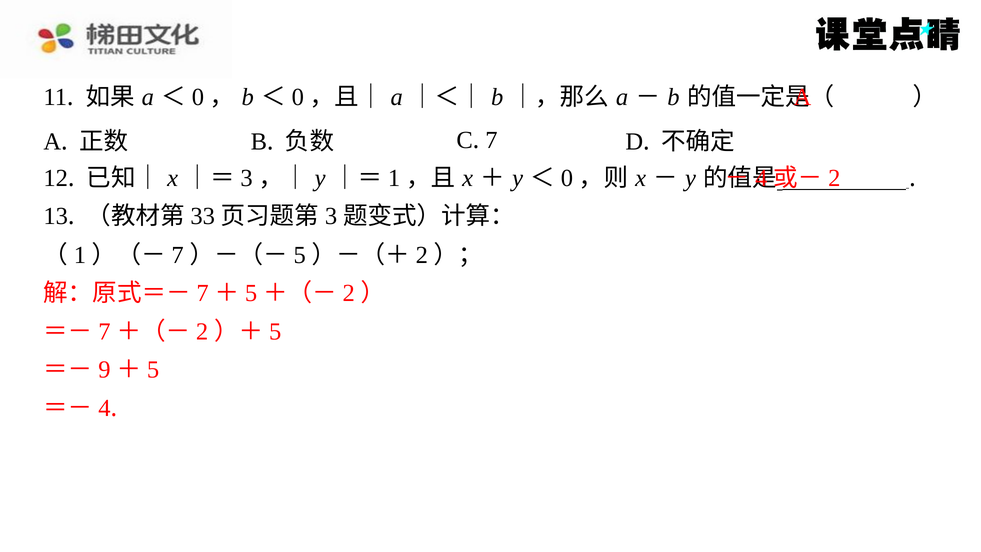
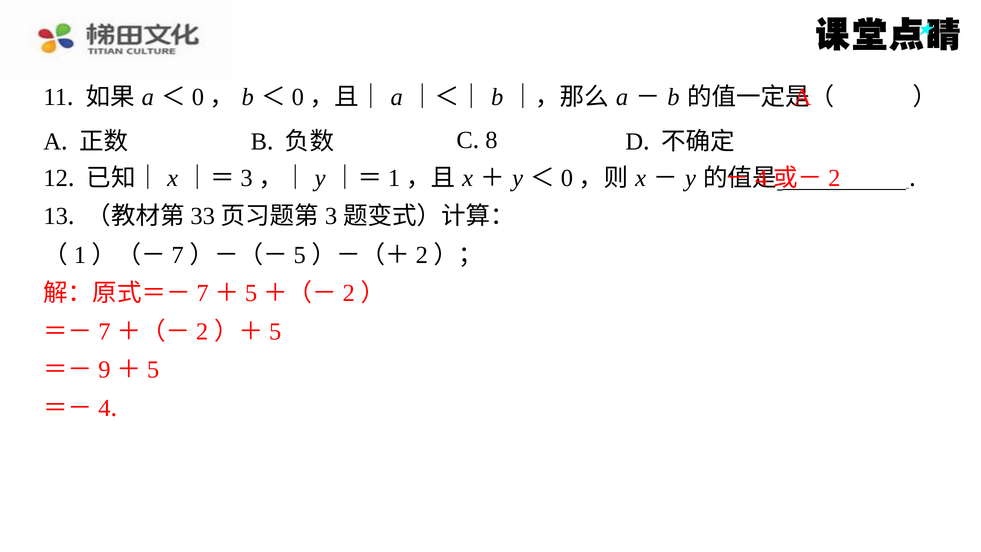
7: 7 -> 8
